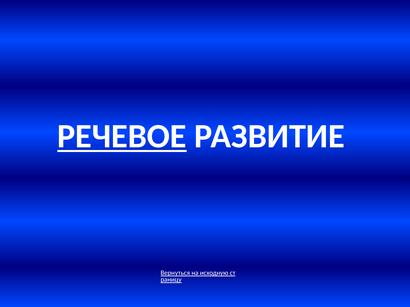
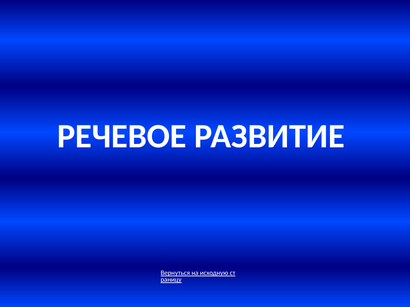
РЕЧЕВОЕ underline: present -> none
